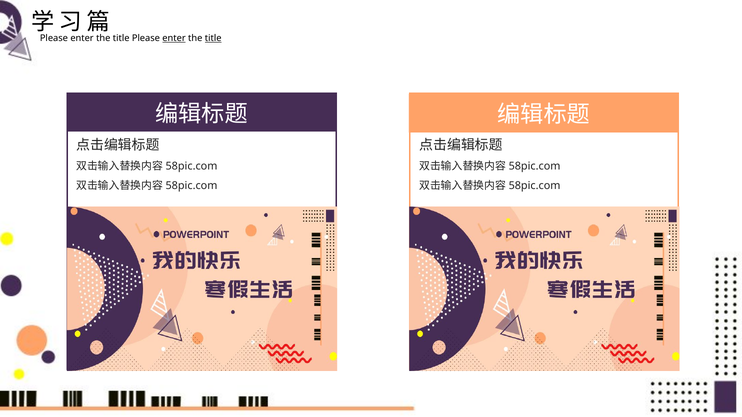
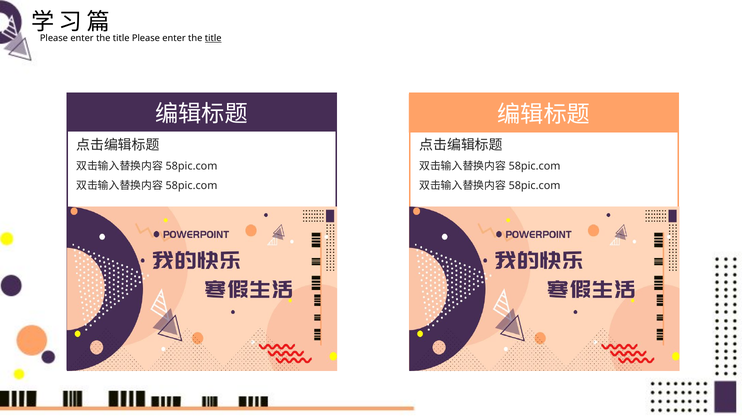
enter at (174, 38) underline: present -> none
